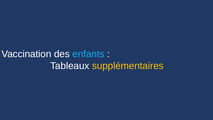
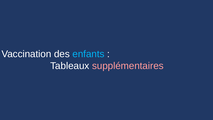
supplémentaires colour: yellow -> pink
